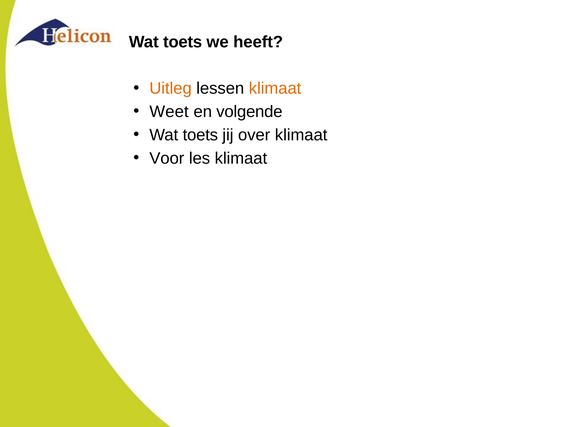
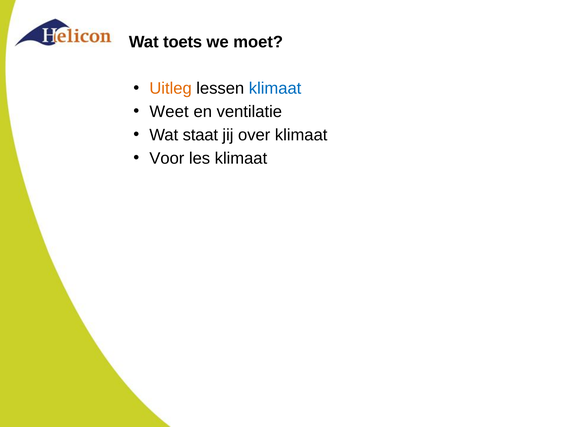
heeft: heeft -> moet
klimaat at (275, 88) colour: orange -> blue
volgende: volgende -> ventilatie
toets at (200, 135): toets -> staat
